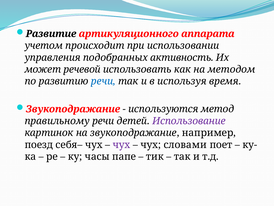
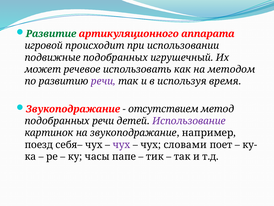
Развитие colour: black -> green
учетом: учетом -> игровой
управления: управления -> подвижные
активность: активность -> игрушечный
речевой: речевой -> речевое
речи at (103, 81) colour: blue -> purple
используются: используются -> отсутствием
правильному at (57, 121): правильному -> подобранных
